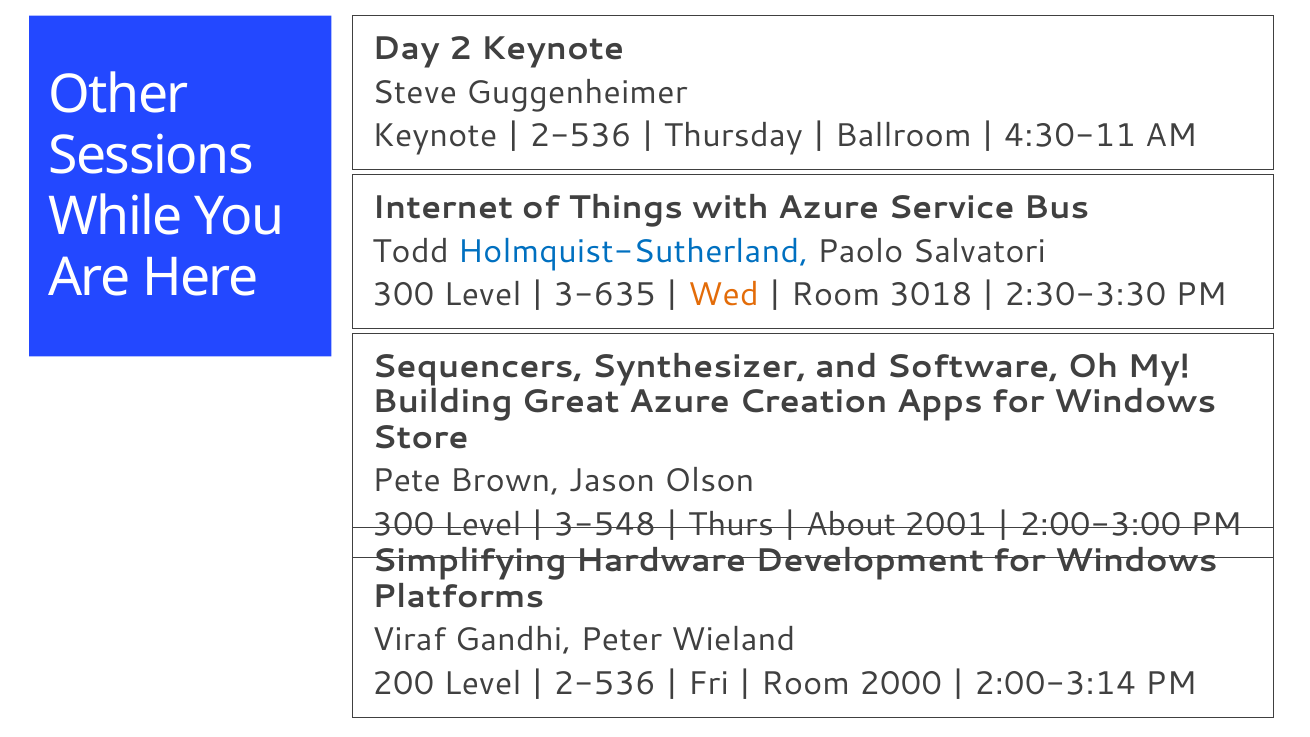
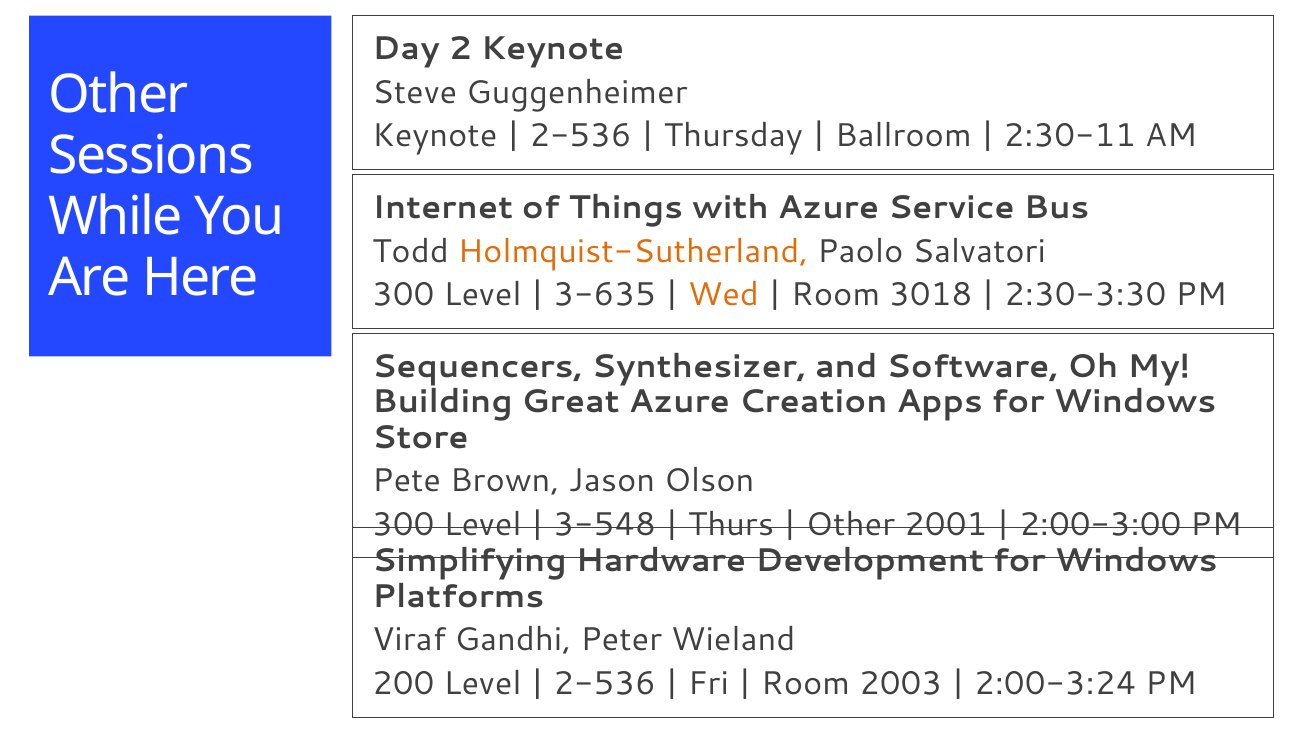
4:30-11: 4:30-11 -> 2:30-11
Holmquist-Sutherland colour: blue -> orange
About at (851, 524): About -> Other
2000: 2000 -> 2003
2:00-3:14: 2:00-3:14 -> 2:00-3:24
